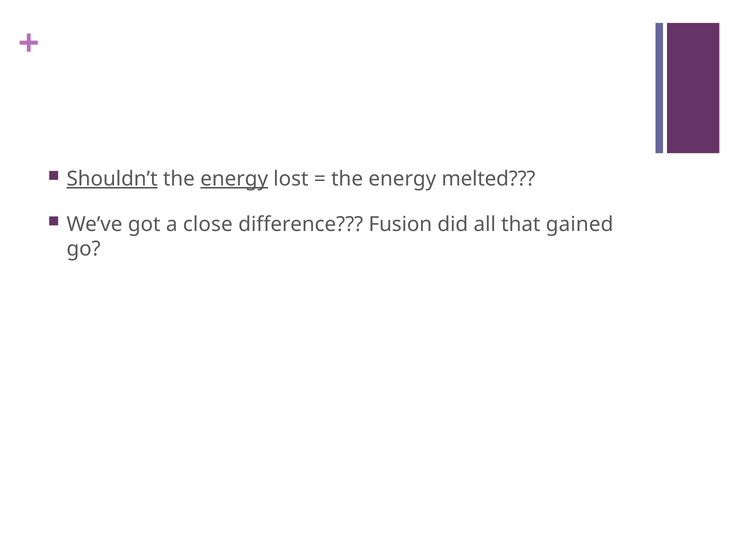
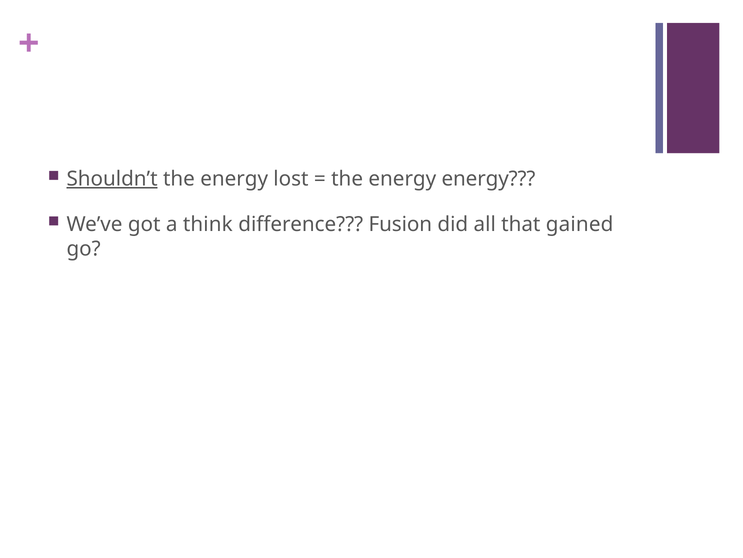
energy at (234, 179) underline: present -> none
energy melted: melted -> energy
close: close -> think
